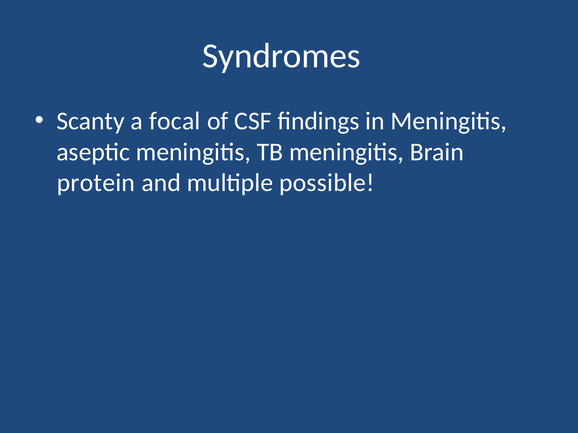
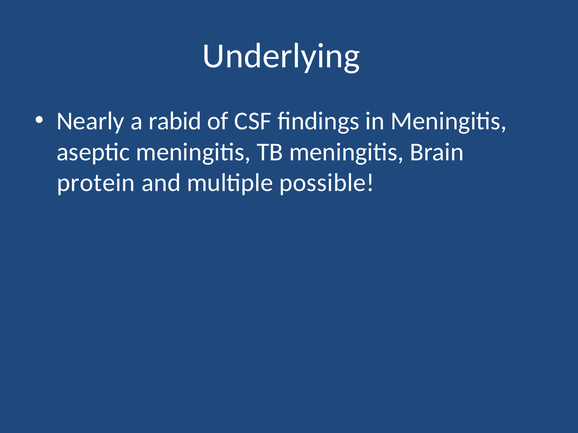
Syndromes: Syndromes -> Underlying
Scanty: Scanty -> Nearly
focal: focal -> rabid
